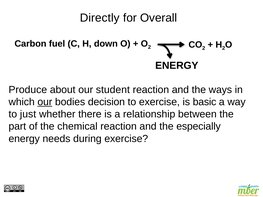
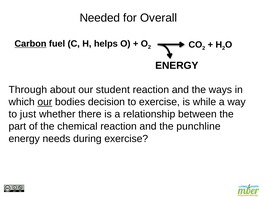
Directly: Directly -> Needed
Carbon underline: none -> present
down: down -> helps
Produce: Produce -> Through
basic: basic -> while
especially: especially -> punchline
